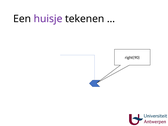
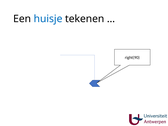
huisje colour: purple -> blue
